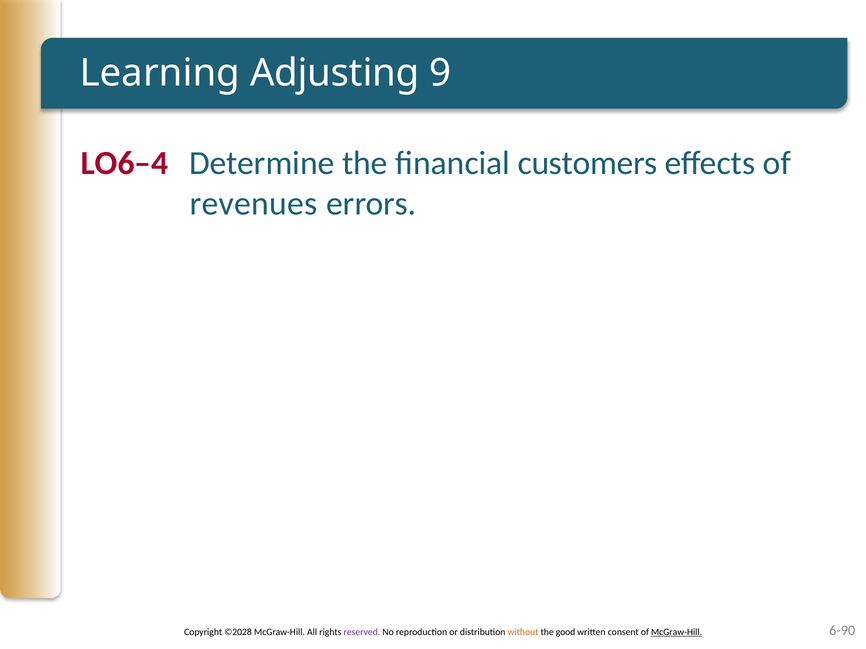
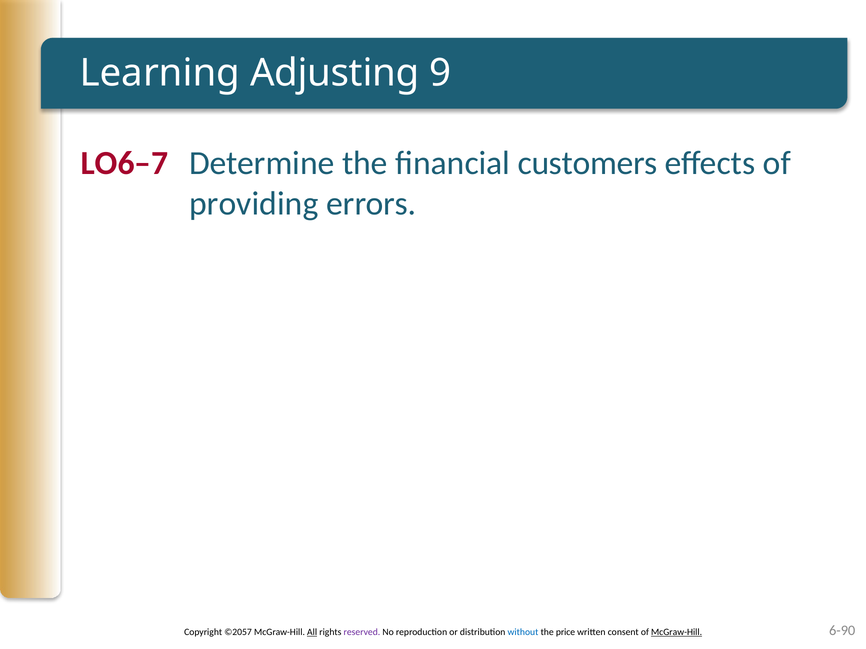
LO6–4: LO6–4 -> LO6–7
revenues: revenues -> providing
©2028: ©2028 -> ©2057
All underline: none -> present
without colour: orange -> blue
good: good -> price
